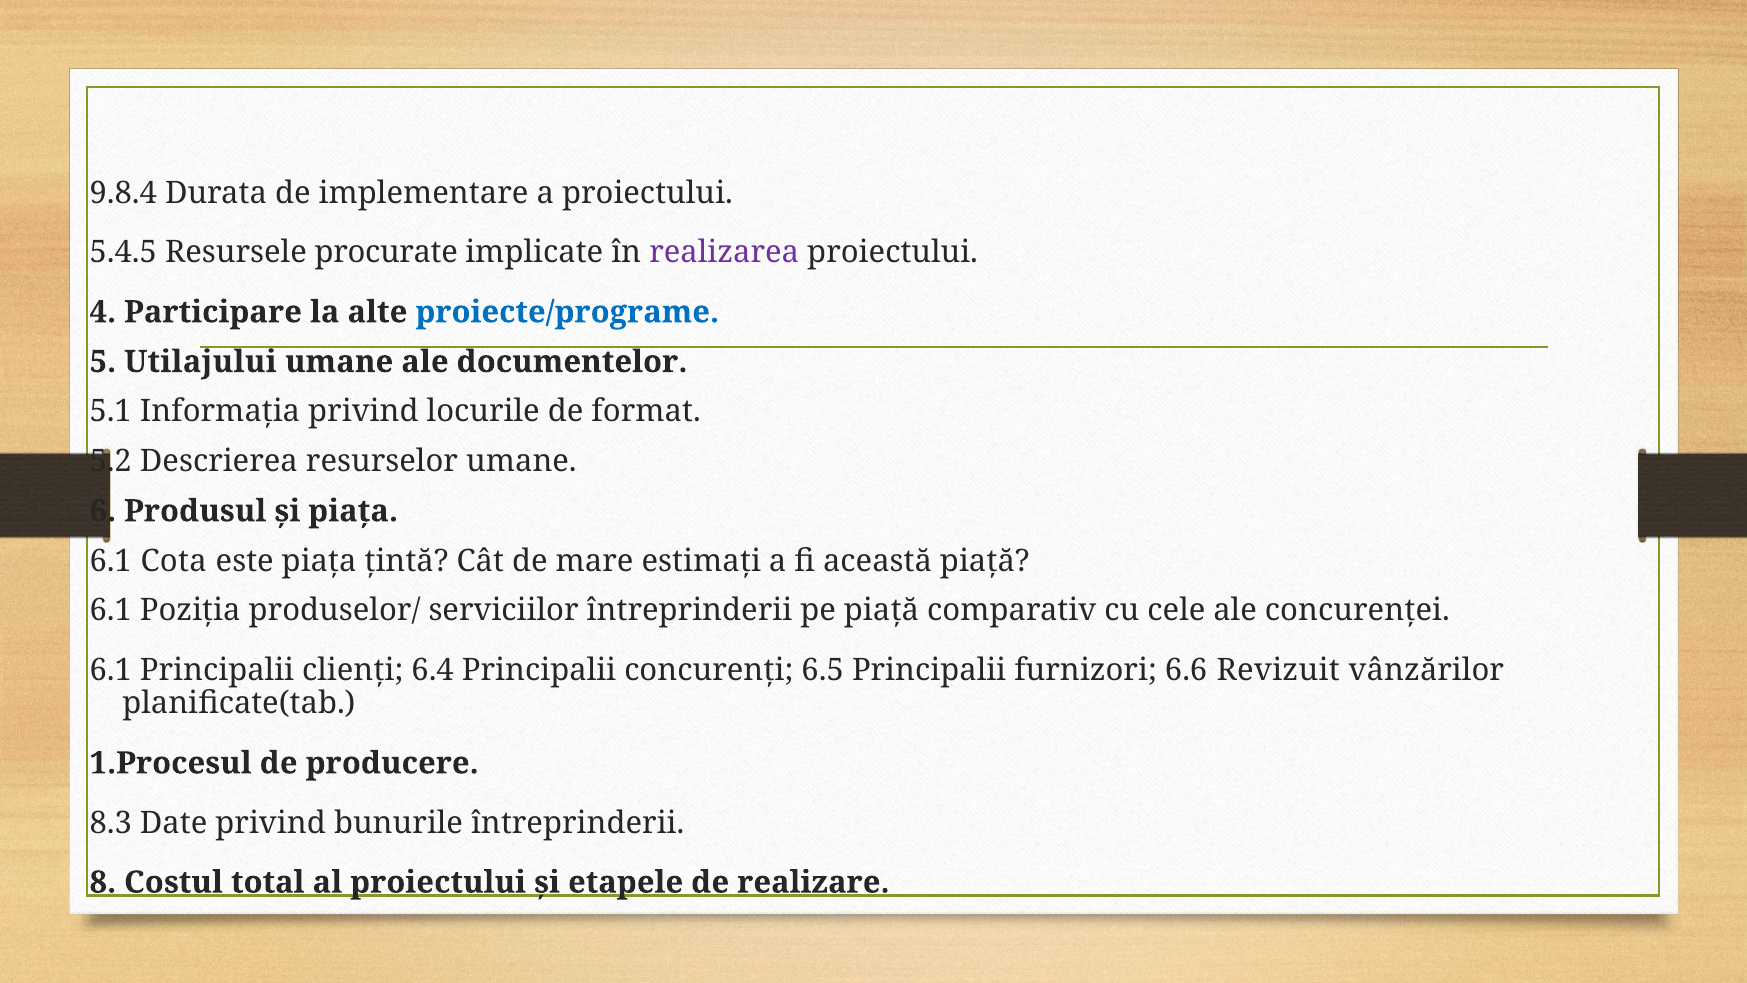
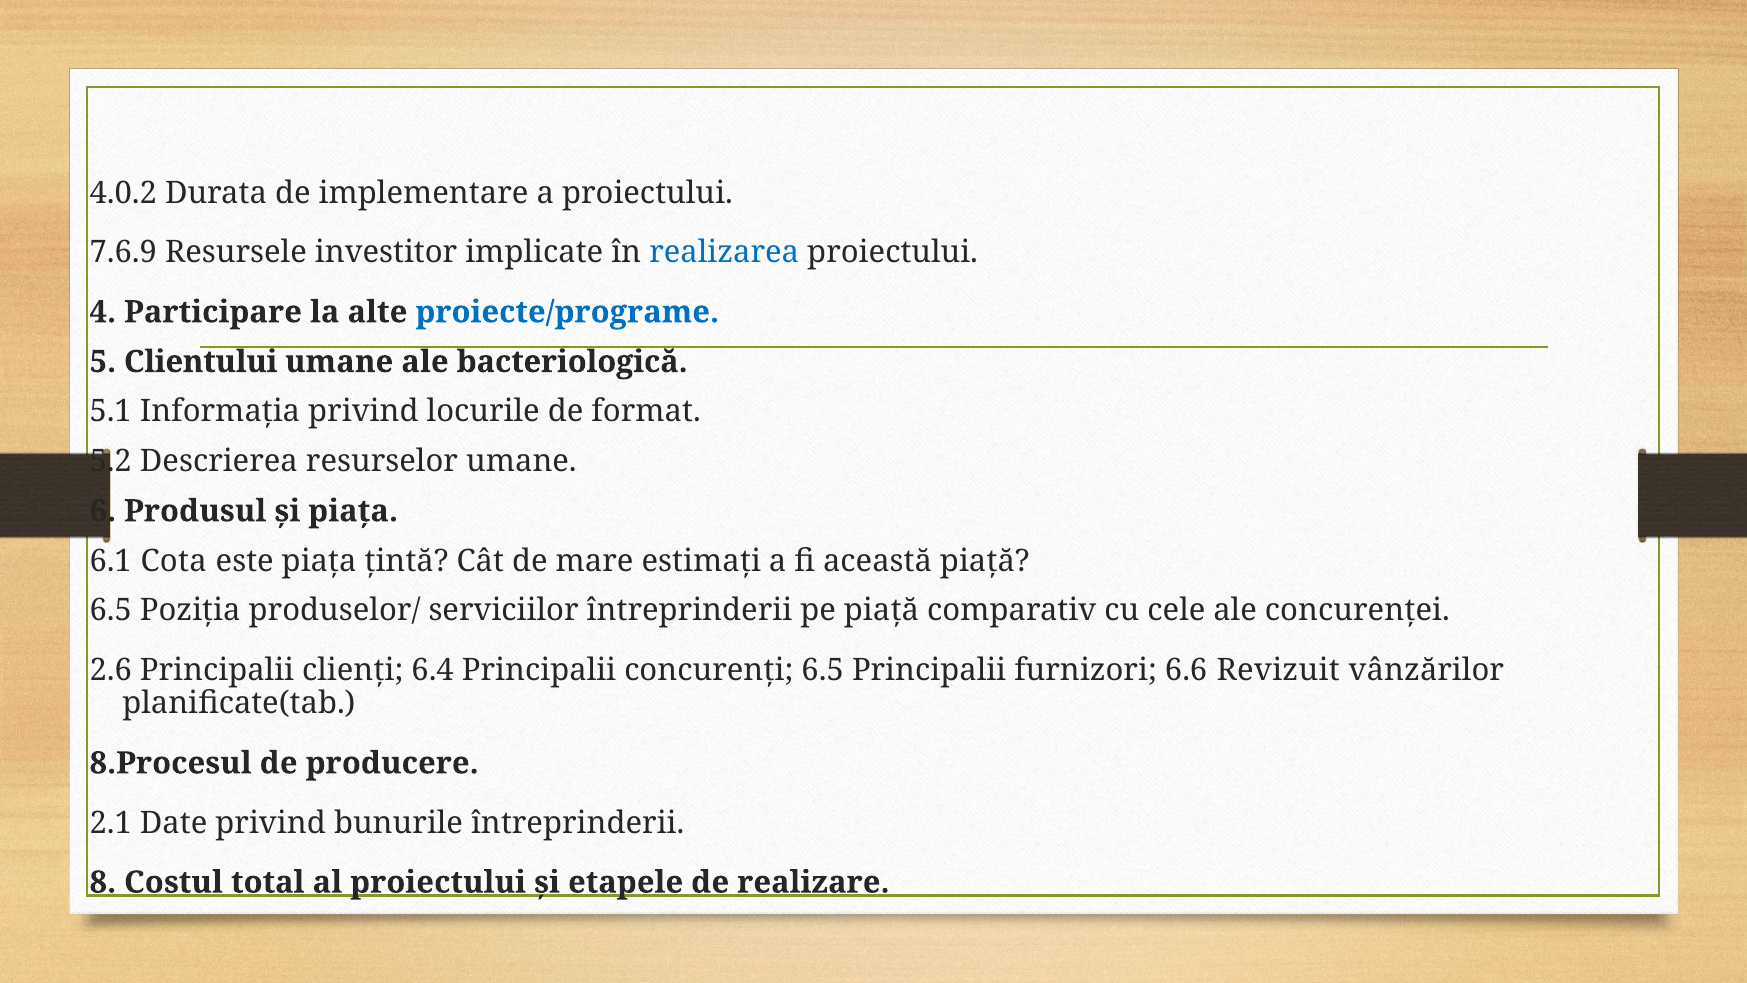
9.8.4: 9.8.4 -> 4.0.2
5.4.5: 5.4.5 -> 7.6.9
procurate: procurate -> investitor
realizarea colour: purple -> blue
Utilajului: Utilajului -> Clientului
documentelor: documentelor -> bacteriologică
6.1 at (111, 610): 6.1 -> 6.5
6.1 at (111, 670): 6.1 -> 2.6
1.Procesul: 1.Procesul -> 8.Procesul
8.3: 8.3 -> 2.1
